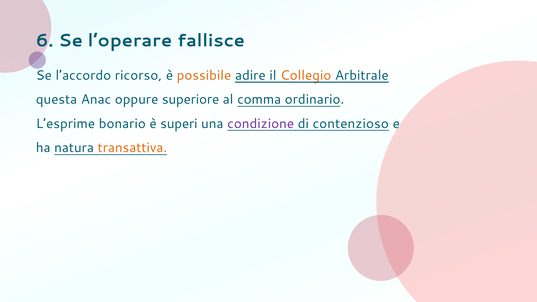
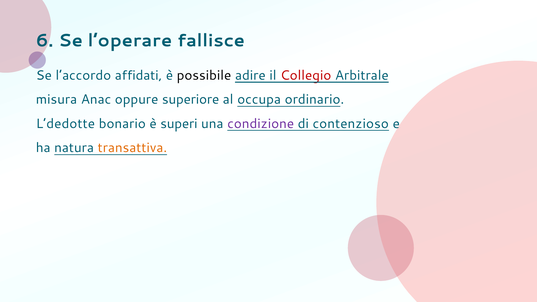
ricorso: ricorso -> affidati
possibile colour: orange -> black
Collegio colour: orange -> red
questa: questa -> misura
comma: comma -> occupa
L’esprime: L’esprime -> L’dedotte
